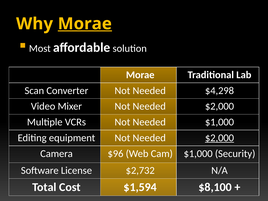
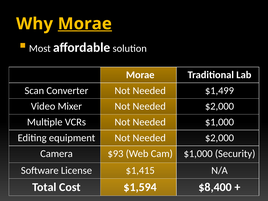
$4,298: $4,298 -> $1,499
$2,000 at (219, 138) underline: present -> none
$96: $96 -> $93
$2,732: $2,732 -> $1,415
$8,100: $8,100 -> $8,400
